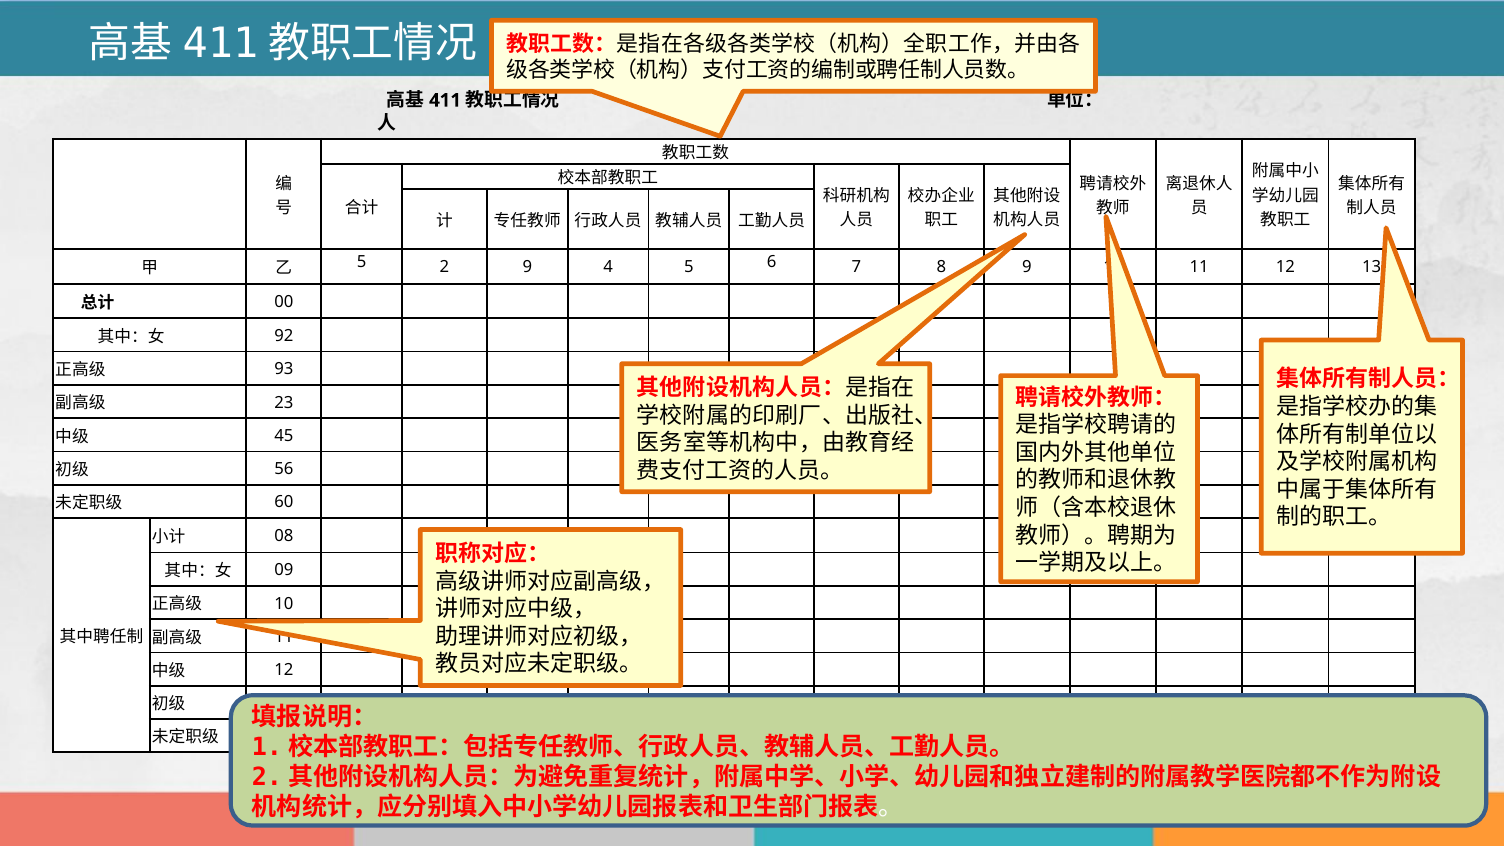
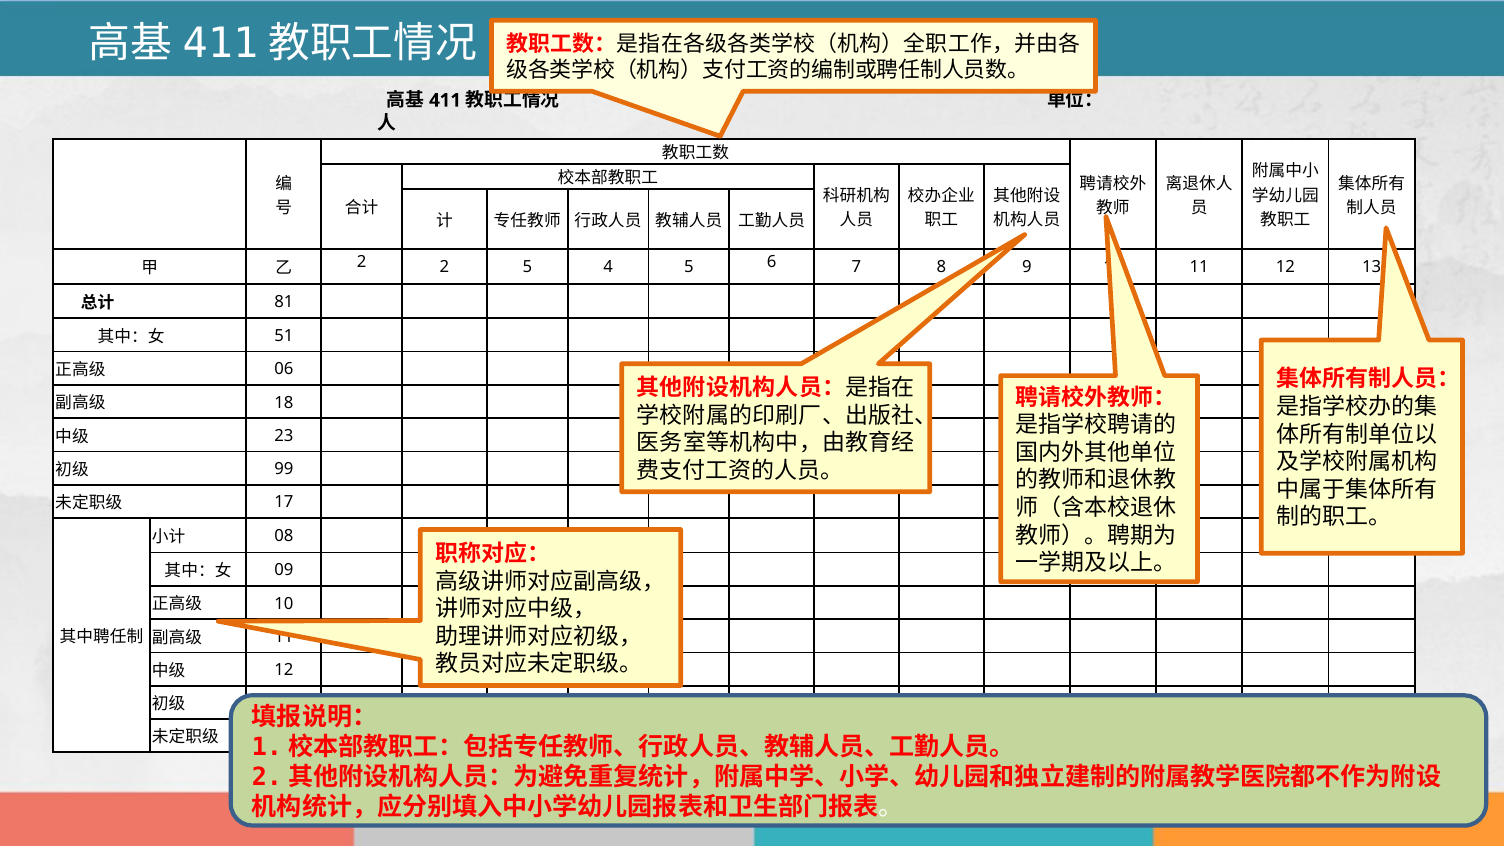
5 at (362, 262): 5 -> 2
2 9: 9 -> 5
00: 00 -> 81
92: 92 -> 51
93: 93 -> 06
23: 23 -> 18
45: 45 -> 23
56: 56 -> 99
60: 60 -> 17
